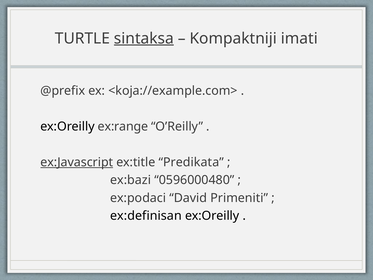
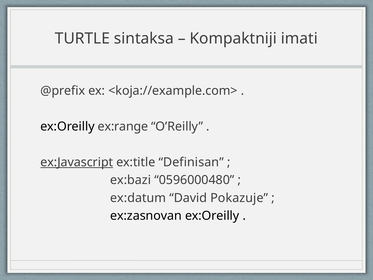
sintaksa underline: present -> none
Predikata: Predikata -> Definisan
ex:podaci: ex:podaci -> ex:datum
Primeniti: Primeniti -> Pokazuje
ex:definisan: ex:definisan -> ex:zasnovan
